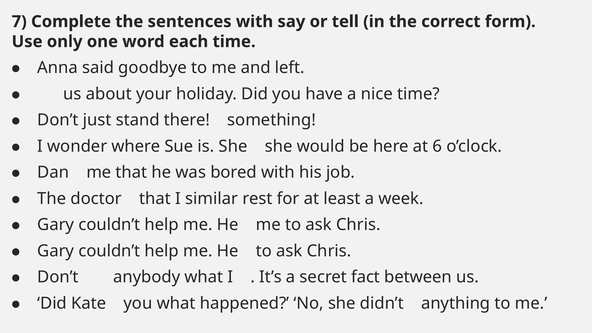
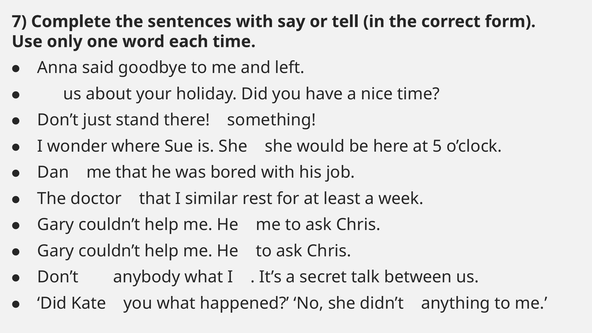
6: 6 -> 5
fact: fact -> talk
